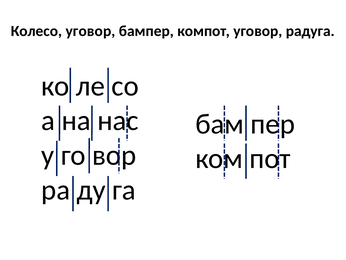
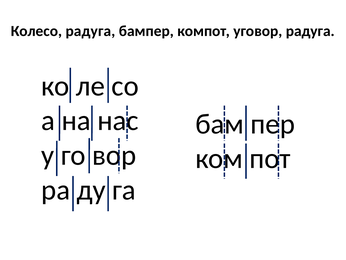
Колесо уговор: уговор -> радуга
